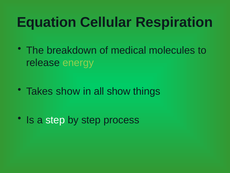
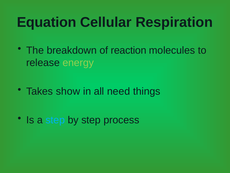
medical: medical -> reaction
all show: show -> need
step at (55, 120) colour: white -> light blue
